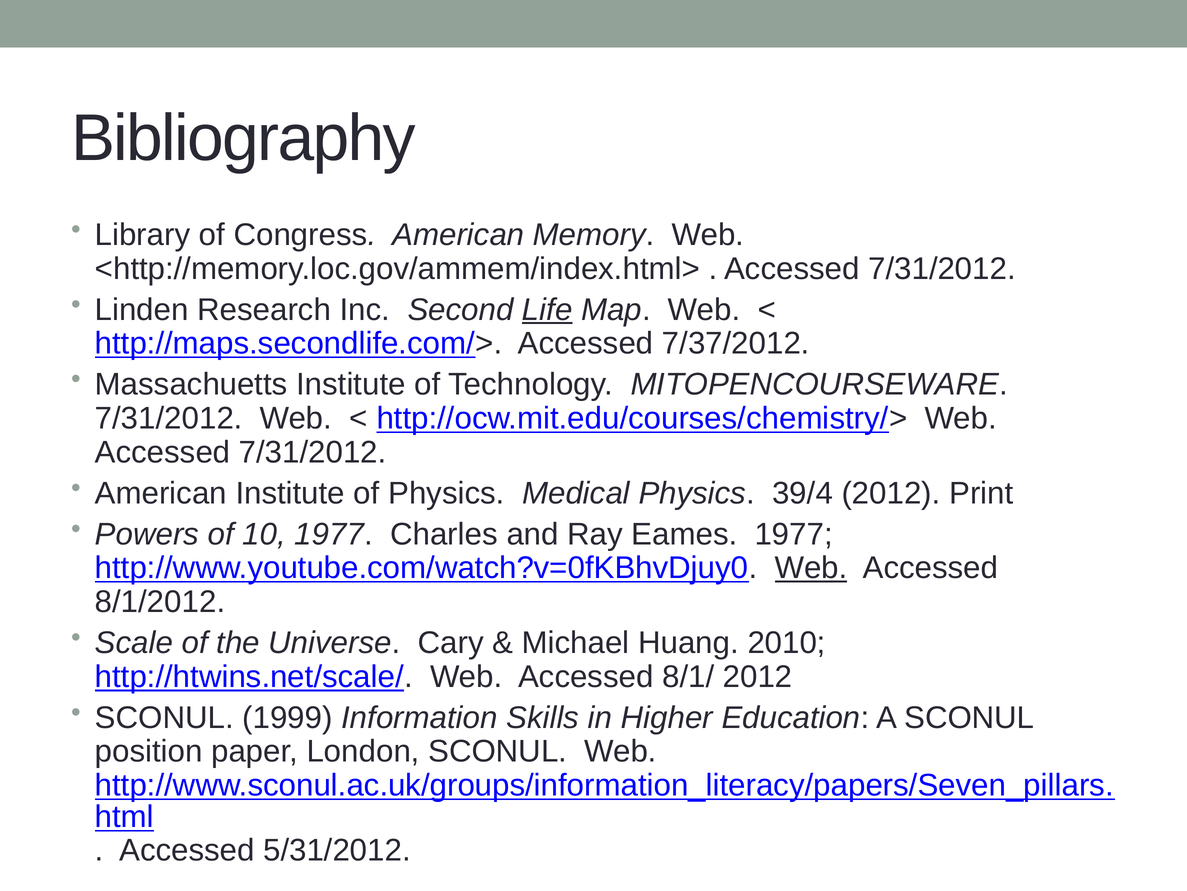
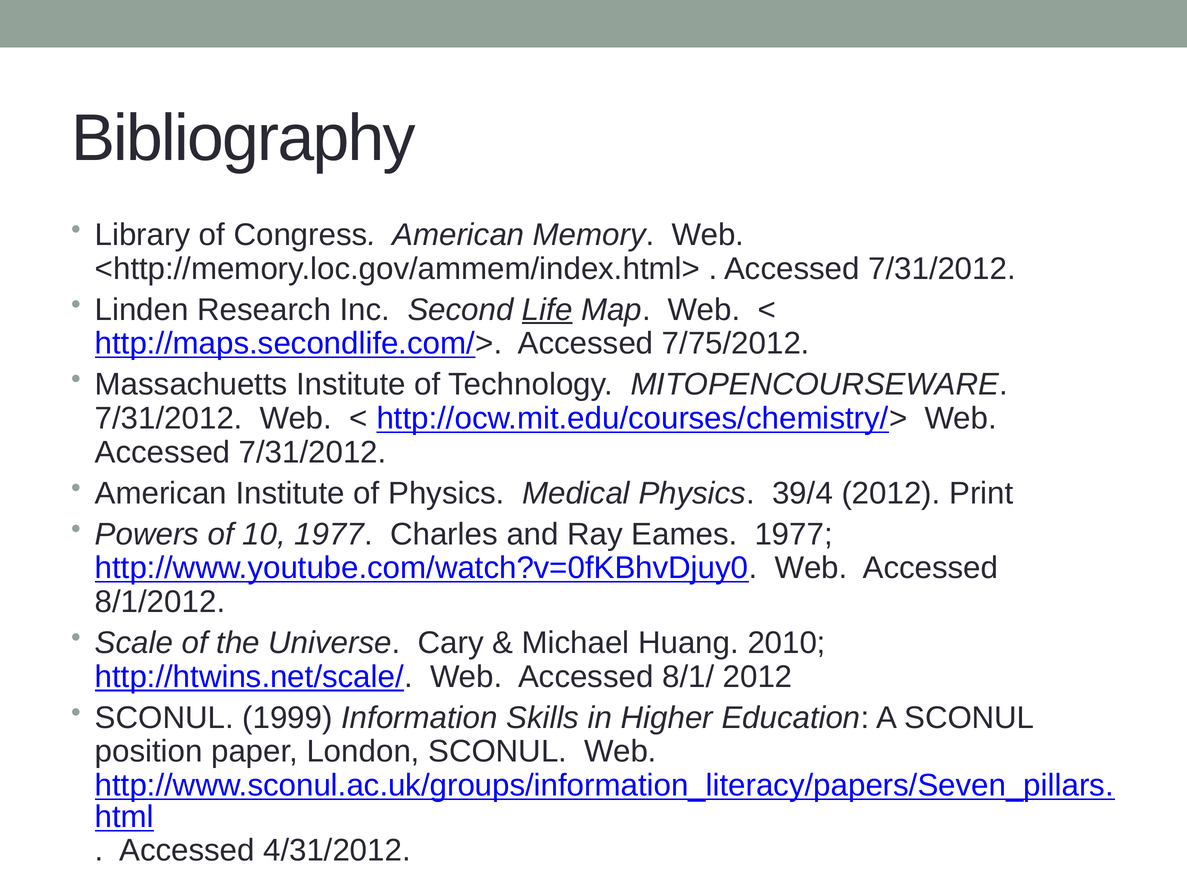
7/37/2012: 7/37/2012 -> 7/75/2012
Web at (811, 568) underline: present -> none
5/31/2012: 5/31/2012 -> 4/31/2012
